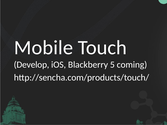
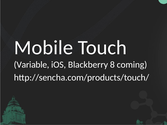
Develop: Develop -> Variable
5: 5 -> 8
